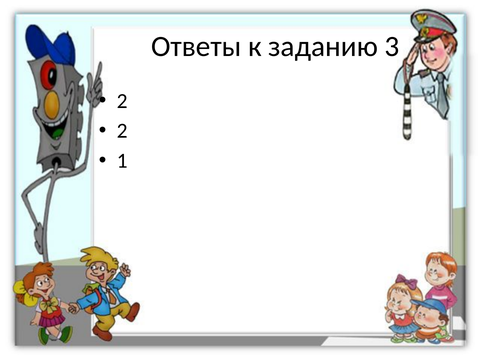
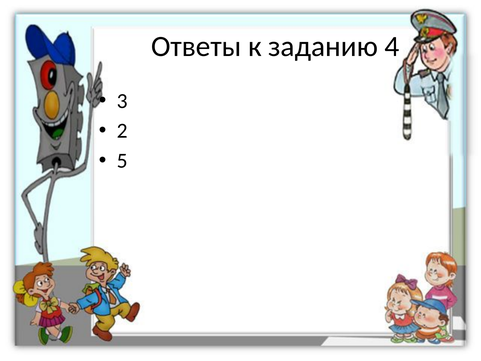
3: 3 -> 4
2 at (122, 101): 2 -> 3
1: 1 -> 5
